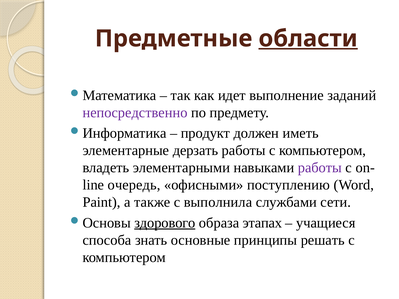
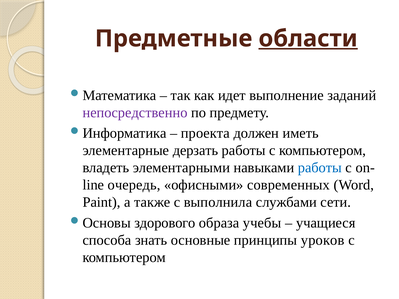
продукт: продукт -> проекта
работы at (320, 168) colour: purple -> blue
поступлению: поступлению -> современных
здорового underline: present -> none
этапах: этапах -> учебы
решать: решать -> уроков
